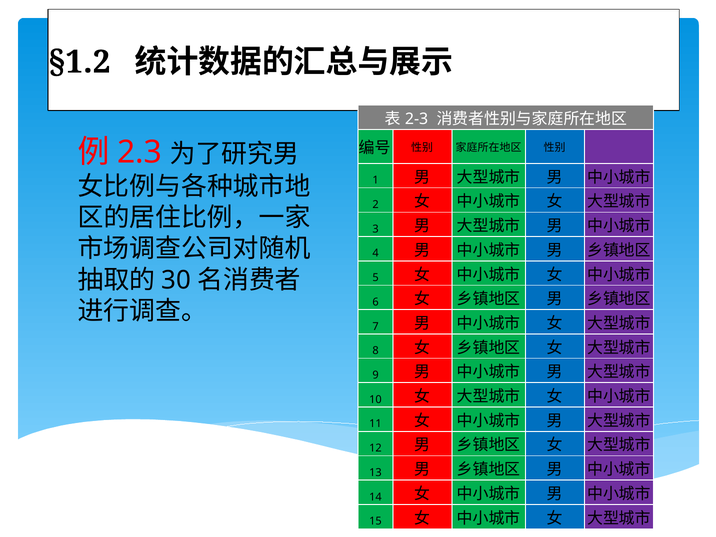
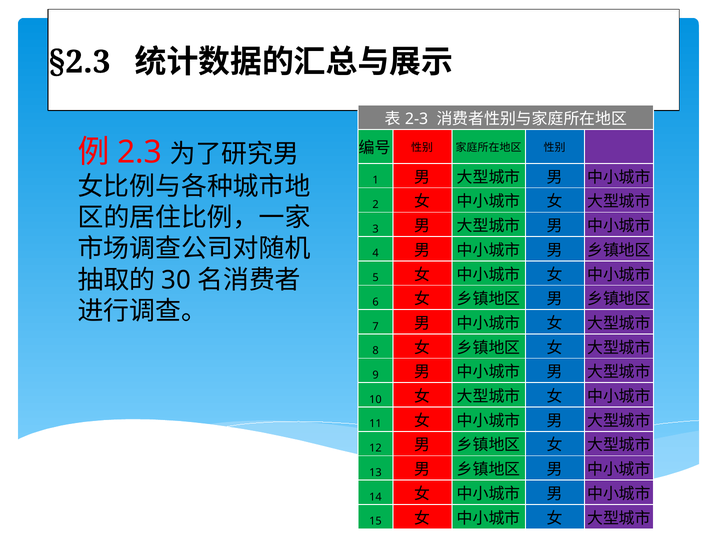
§1.2: §1.2 -> §2.3
